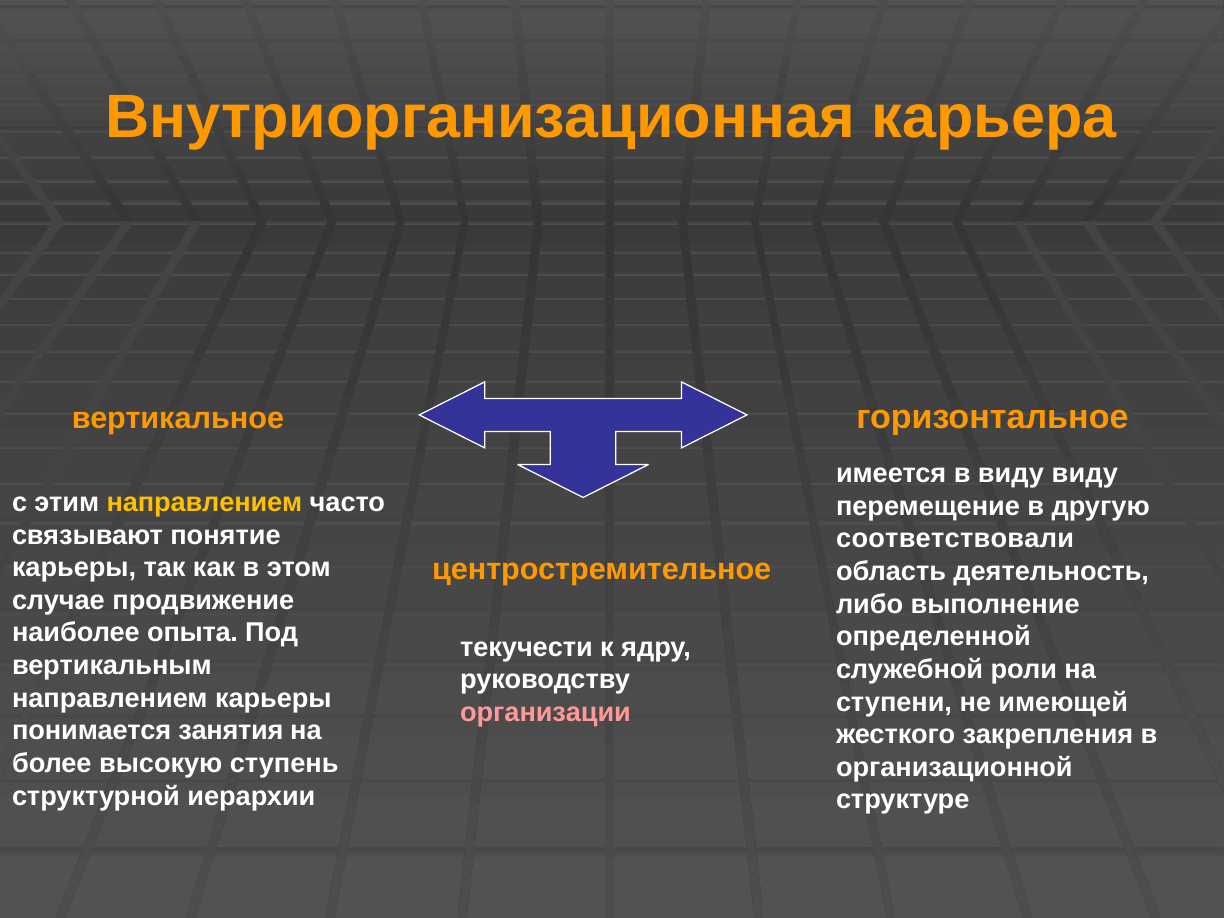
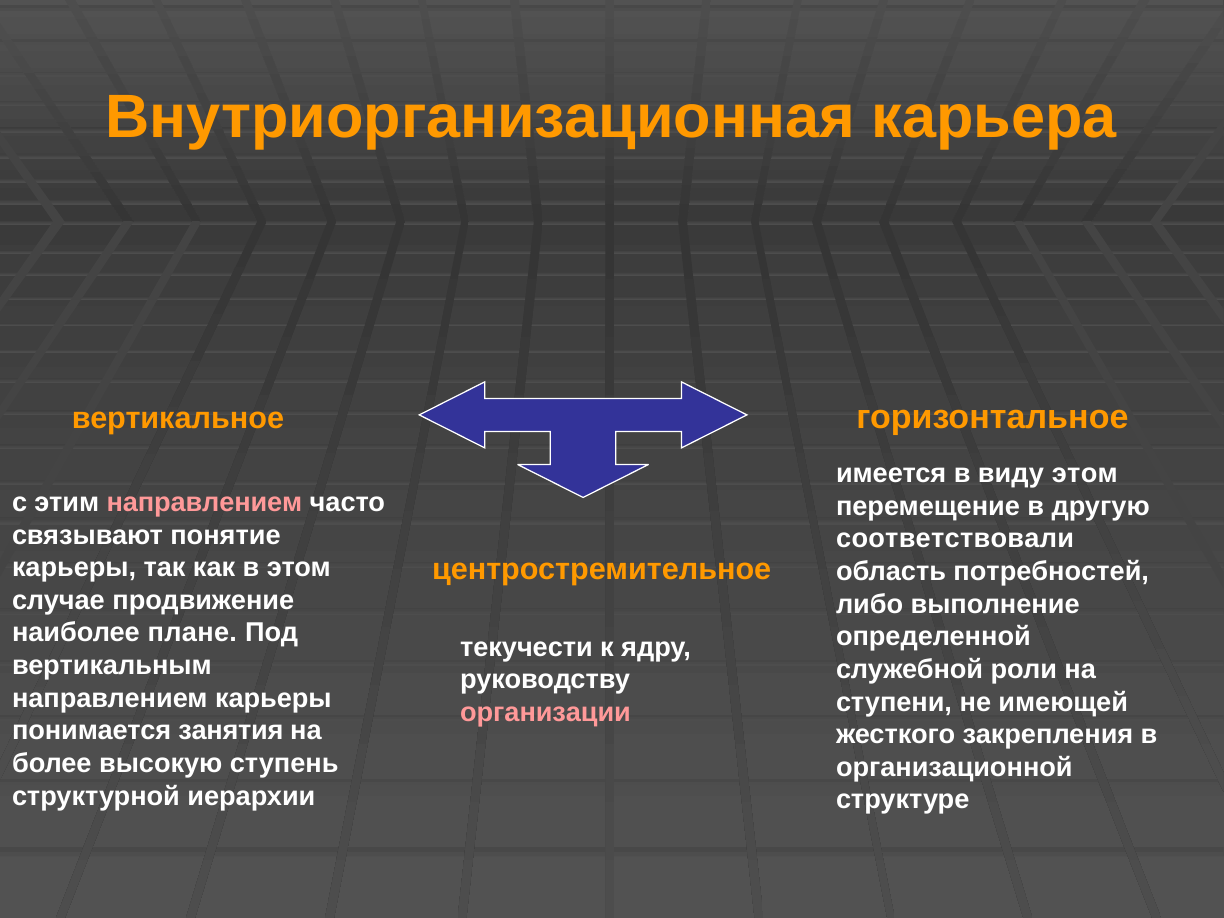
виду виду: виду -> этом
направлением at (204, 503) colour: yellow -> pink
деятельность: деятельность -> потребностей
опыта: опыта -> плане
